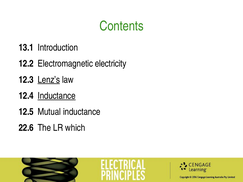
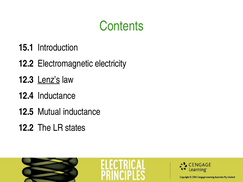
13.1: 13.1 -> 15.1
Inductance at (57, 96) underline: present -> none
22.6 at (26, 128): 22.6 -> 12.2
which: which -> states
